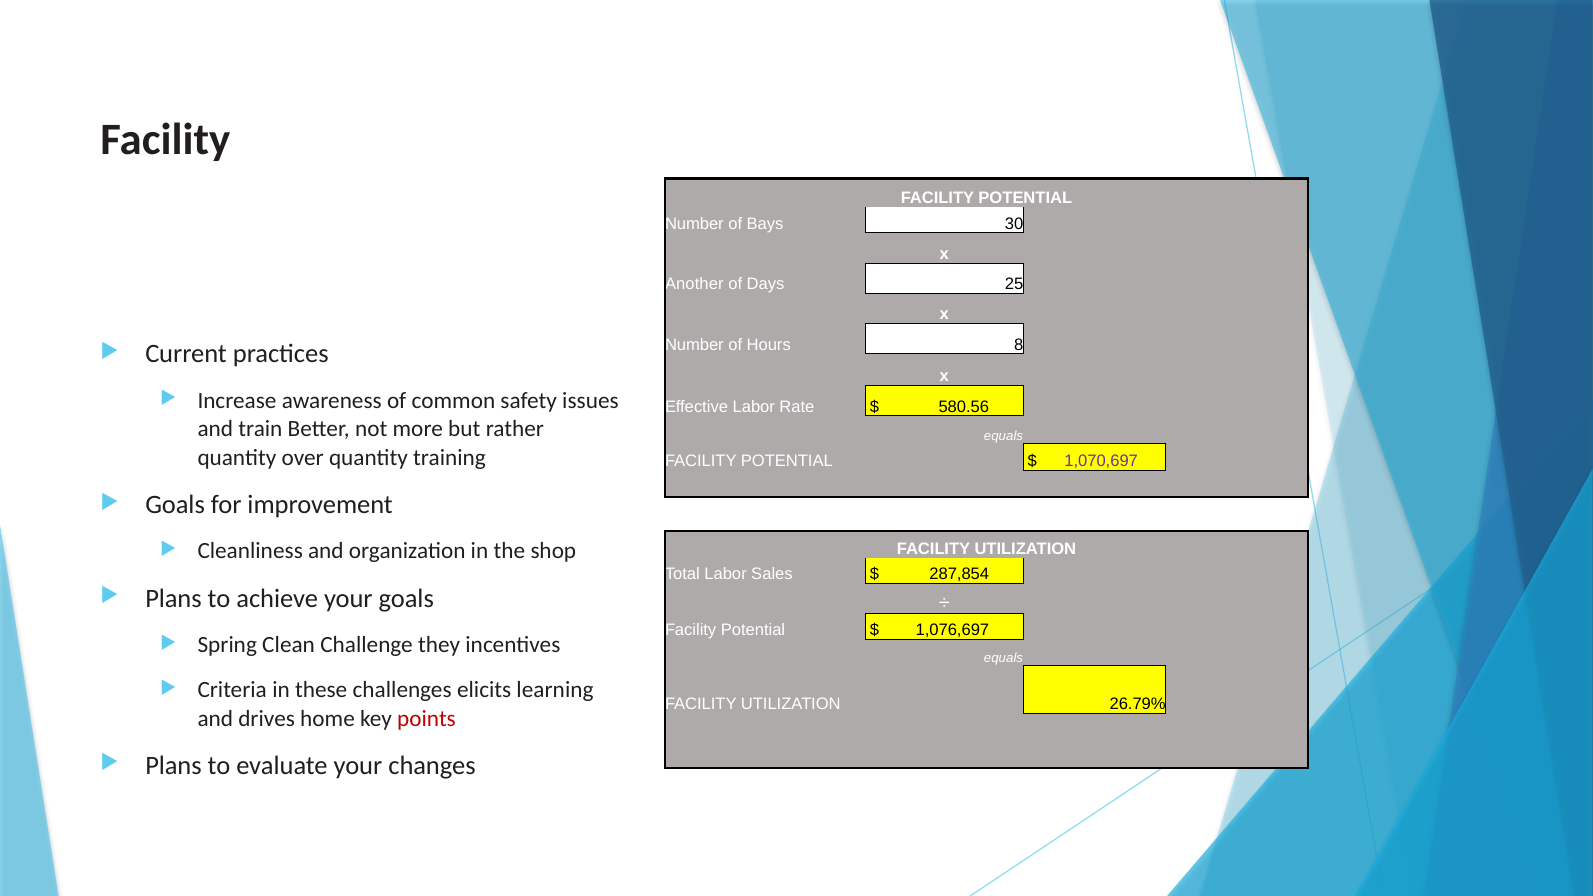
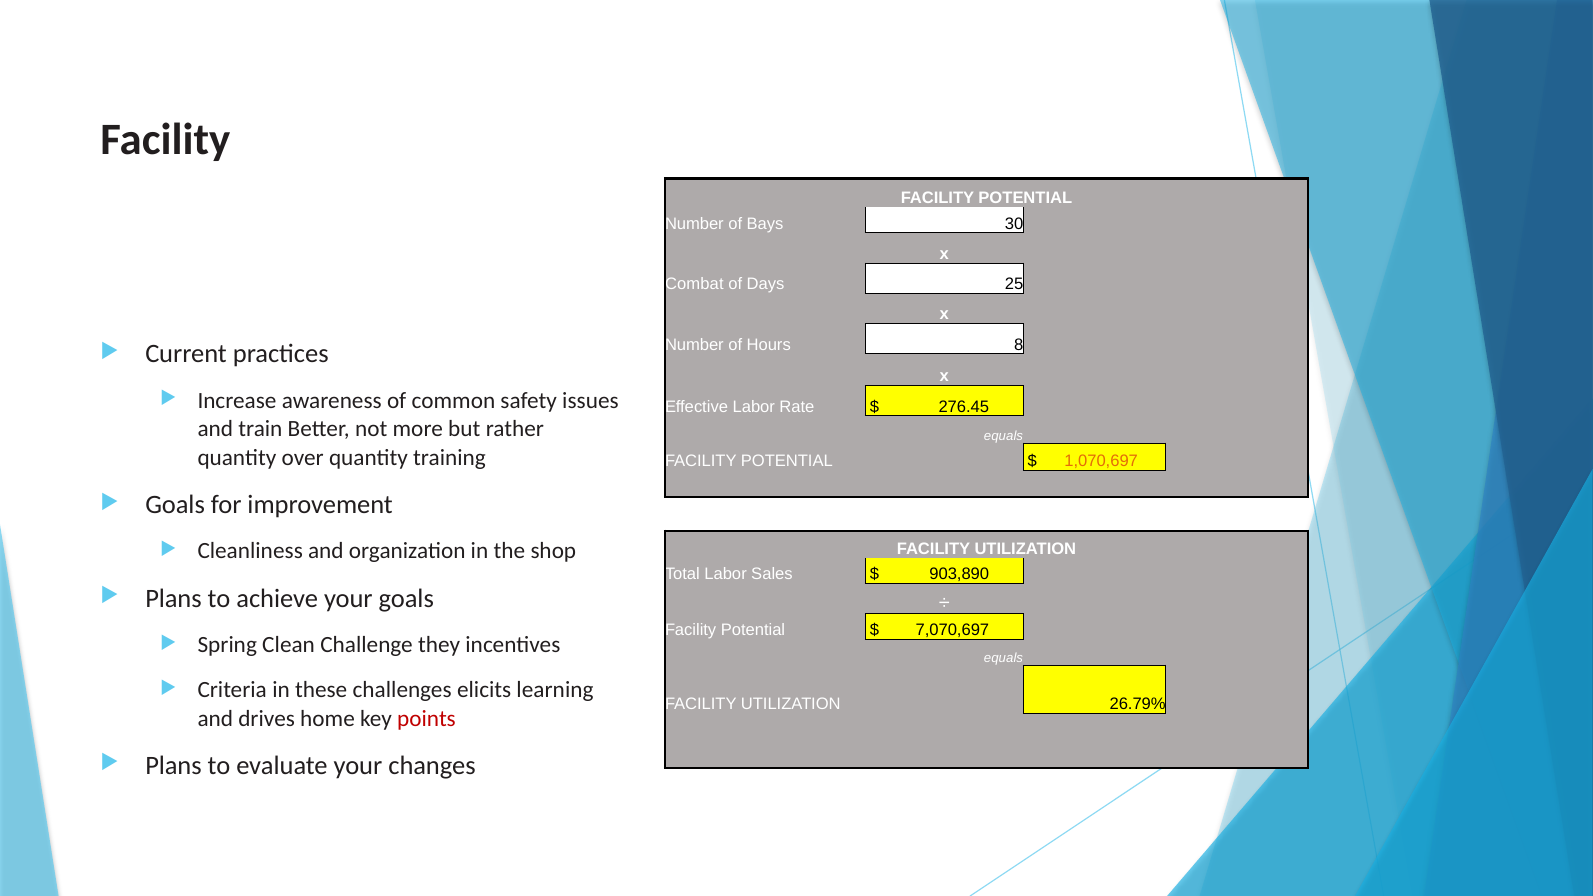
Another: Another -> Combat
580.56: 580.56 -> 276.45
1,070,697 colour: purple -> orange
287,854: 287,854 -> 903,890
1,076,697: 1,076,697 -> 7,070,697
